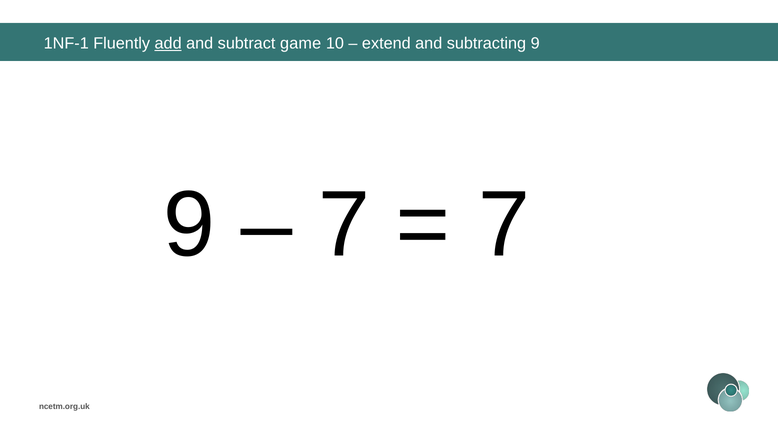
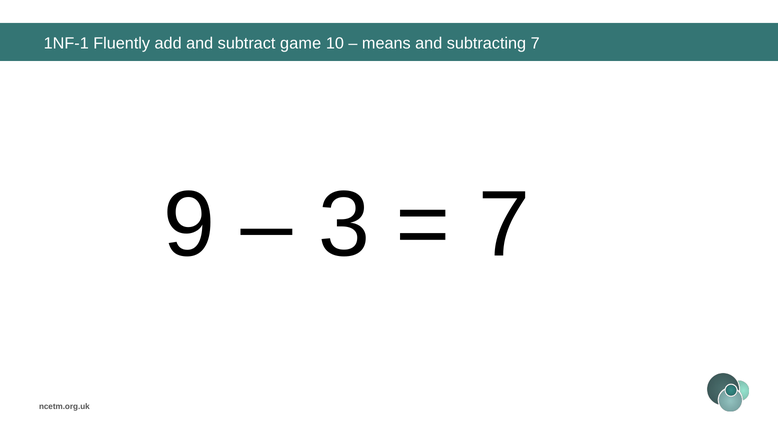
add underline: present -> none
extend: extend -> means
subtracting 9: 9 -> 7
7 at (344, 225): 7 -> 3
